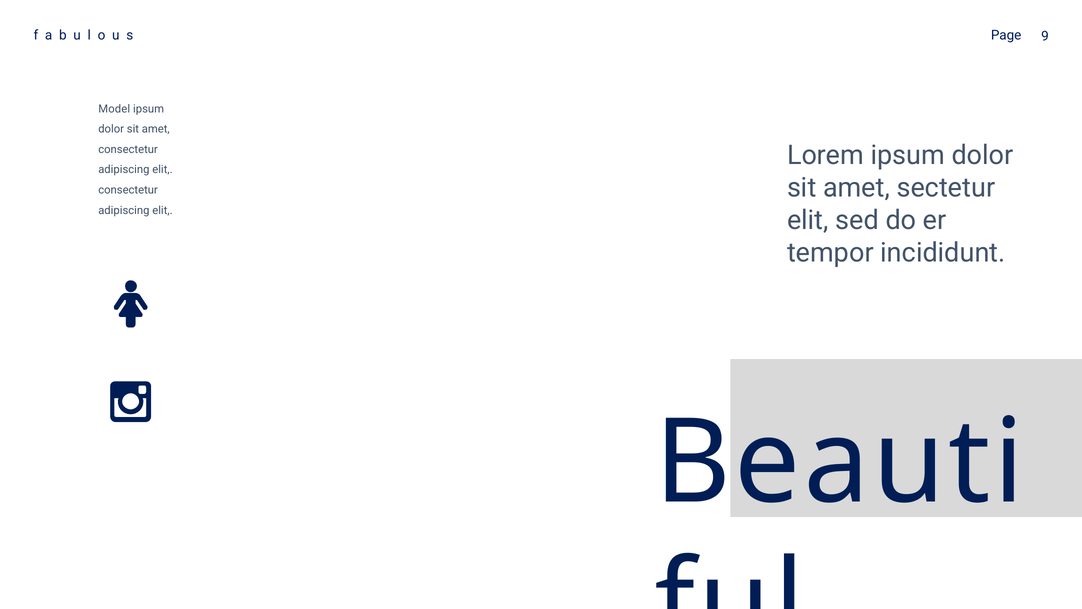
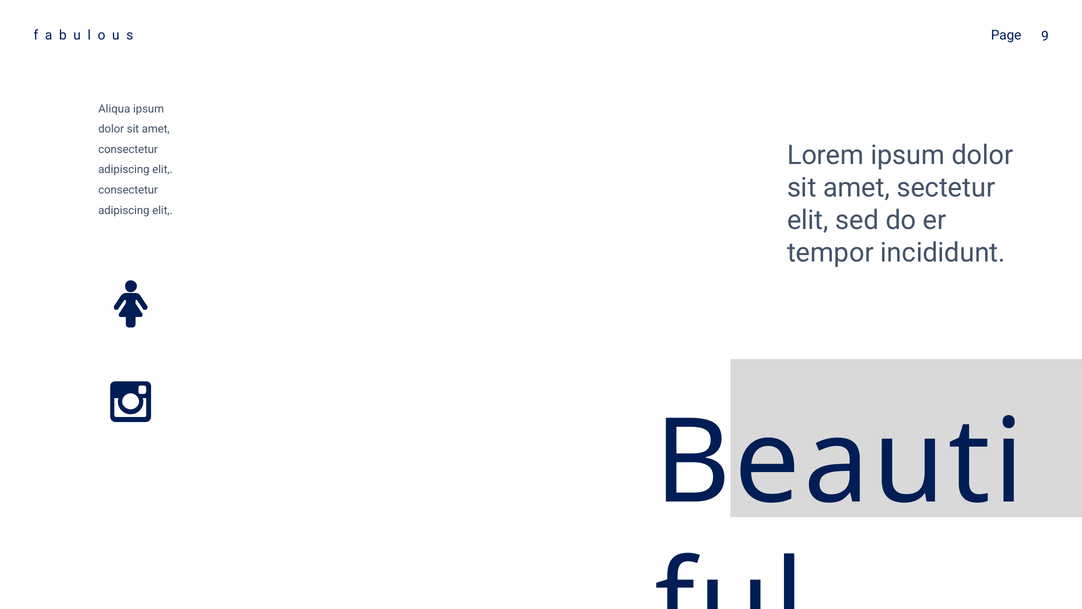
Model: Model -> Aliqua
